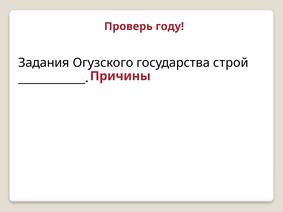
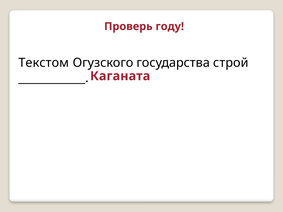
Задания: Задания -> Текстом
Причины: Причины -> Каганата
